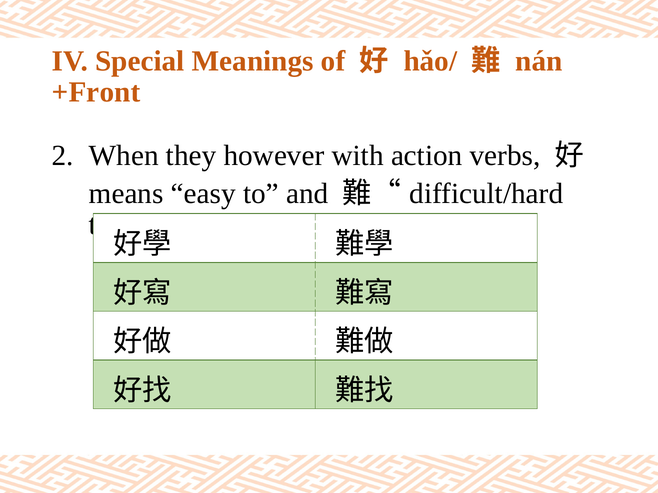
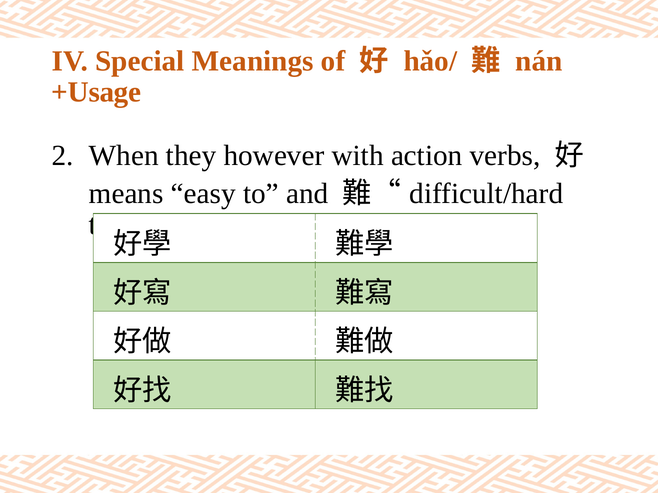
+Front: +Front -> +Usage
